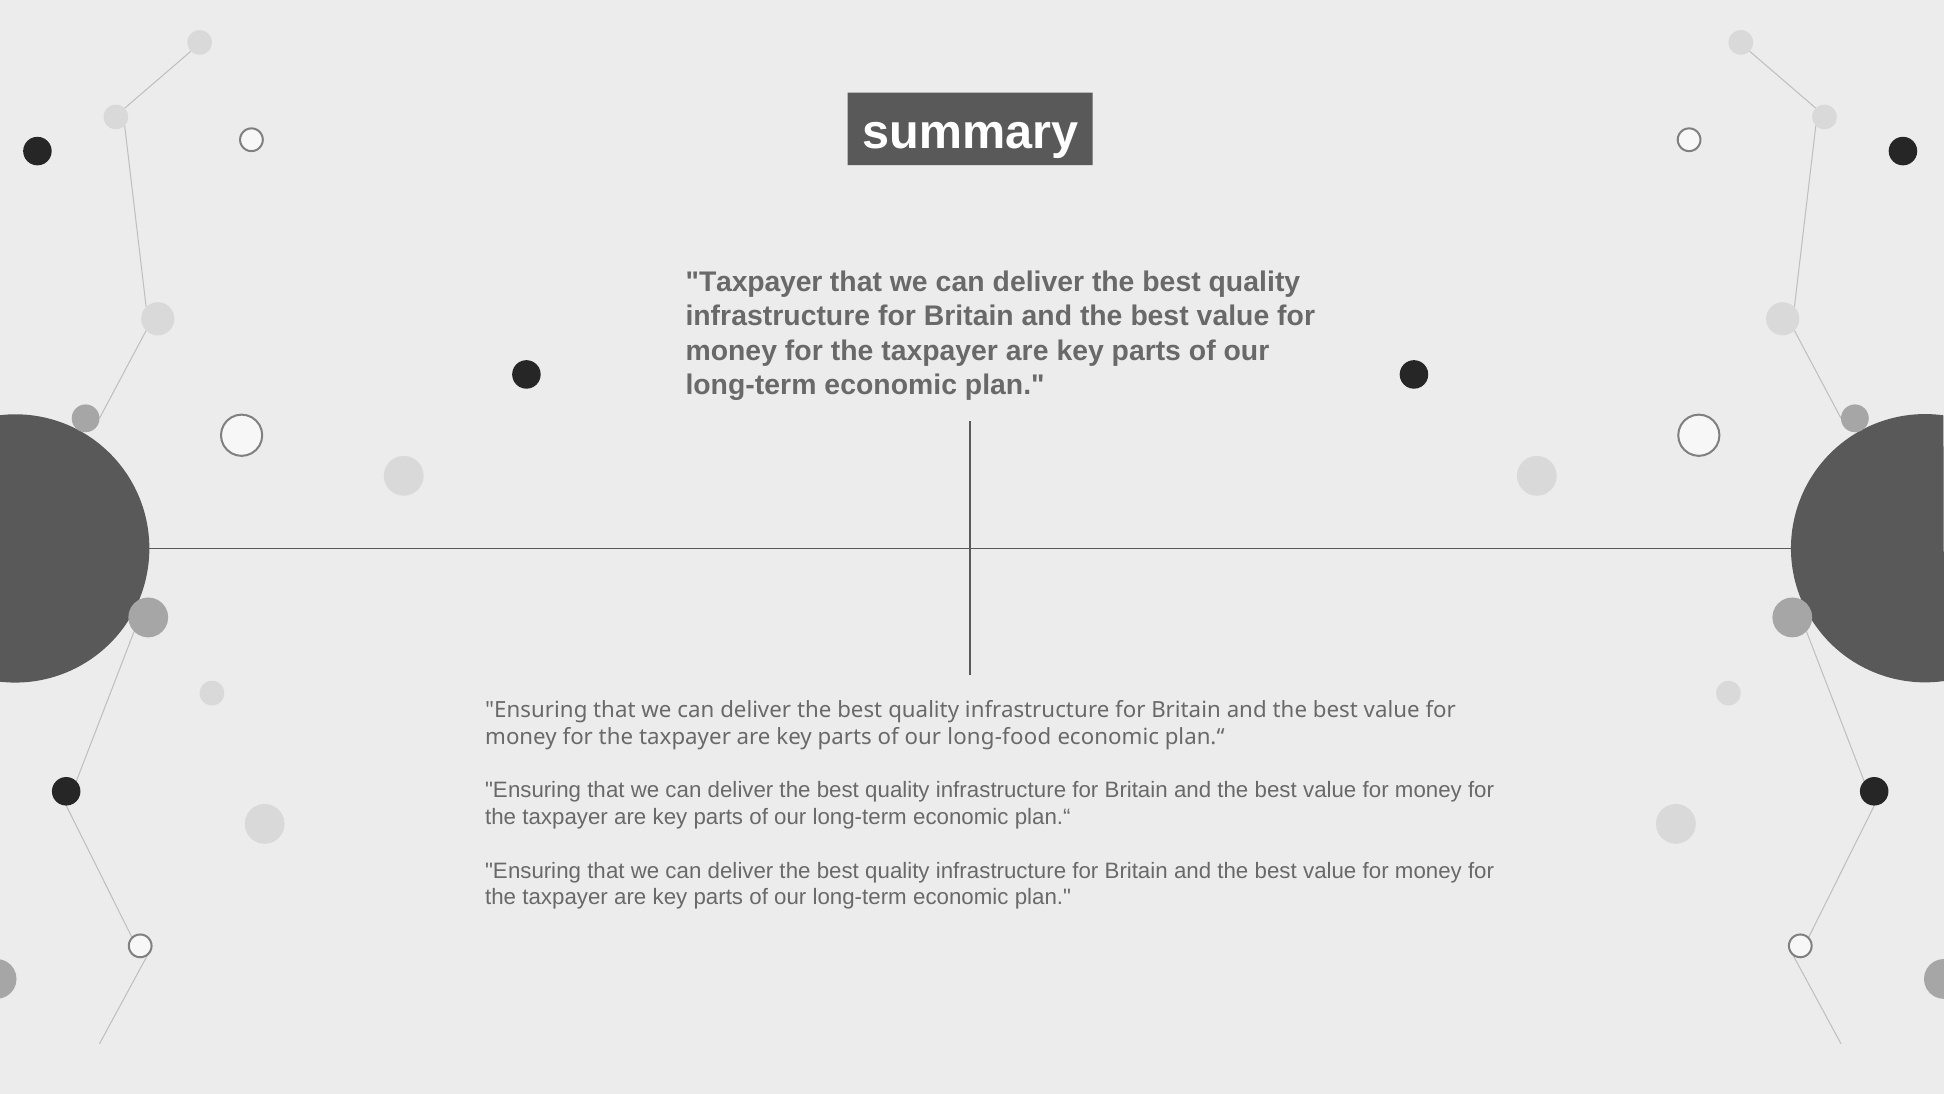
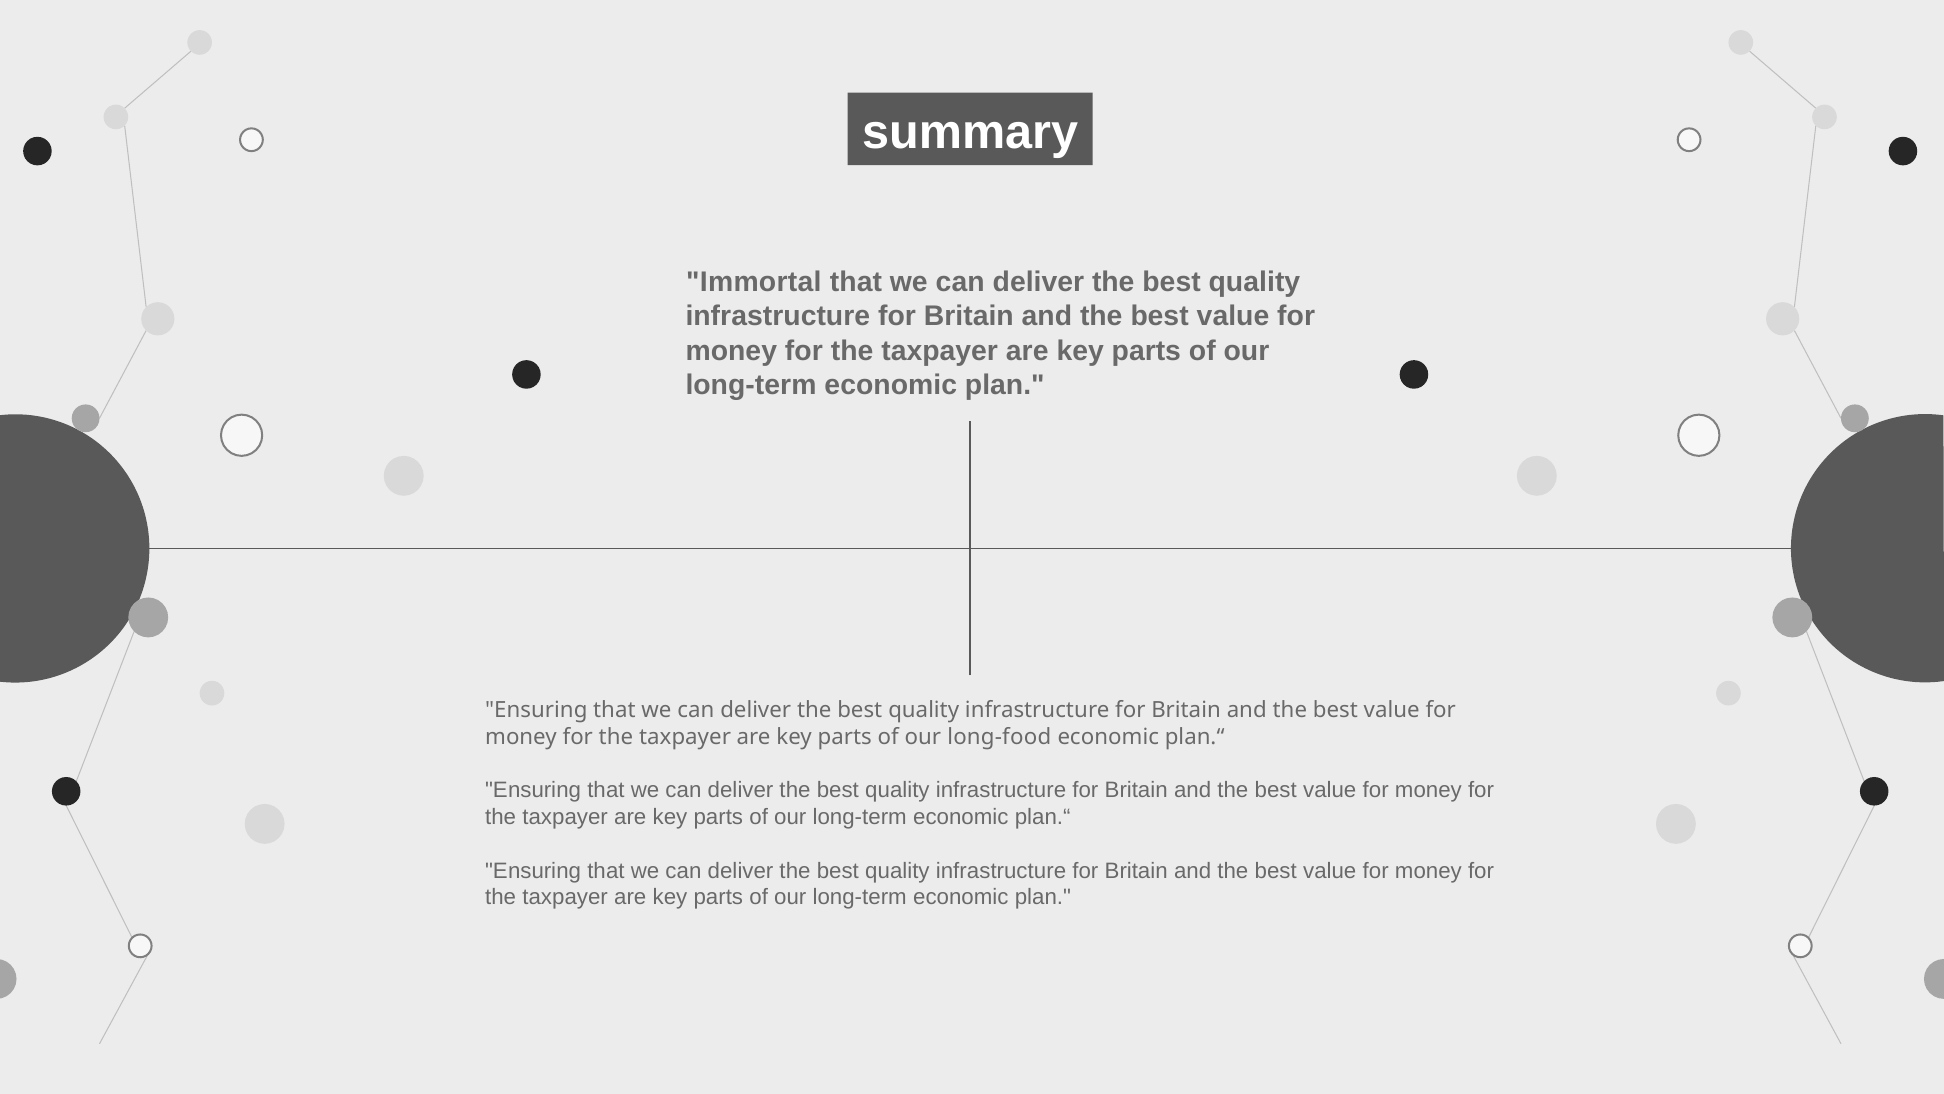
Taxpayer at (754, 282): Taxpayer -> Immortal
